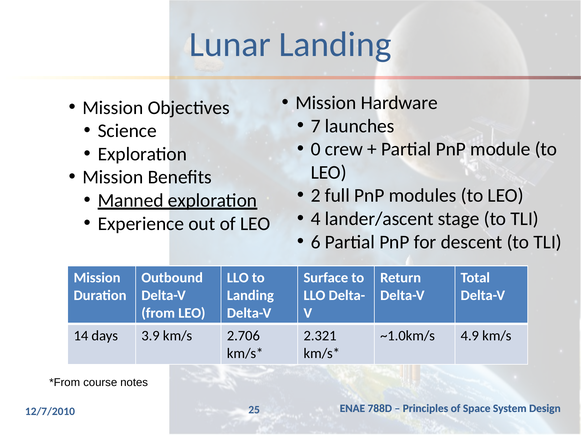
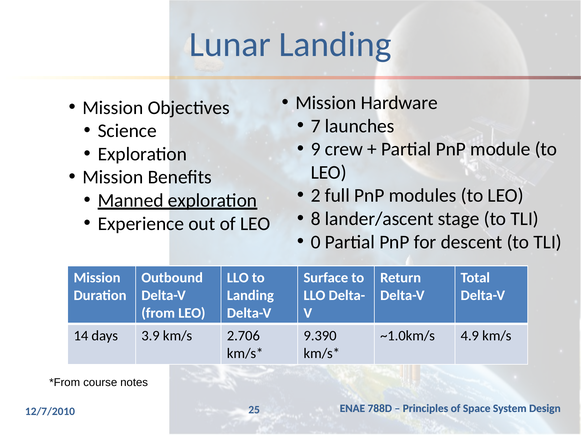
0: 0 -> 9
4: 4 -> 8
6: 6 -> 0
2.321: 2.321 -> 9.390
